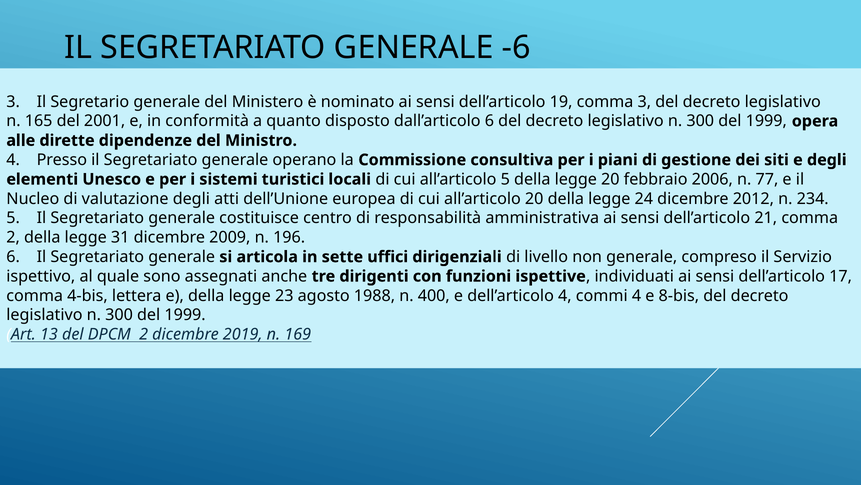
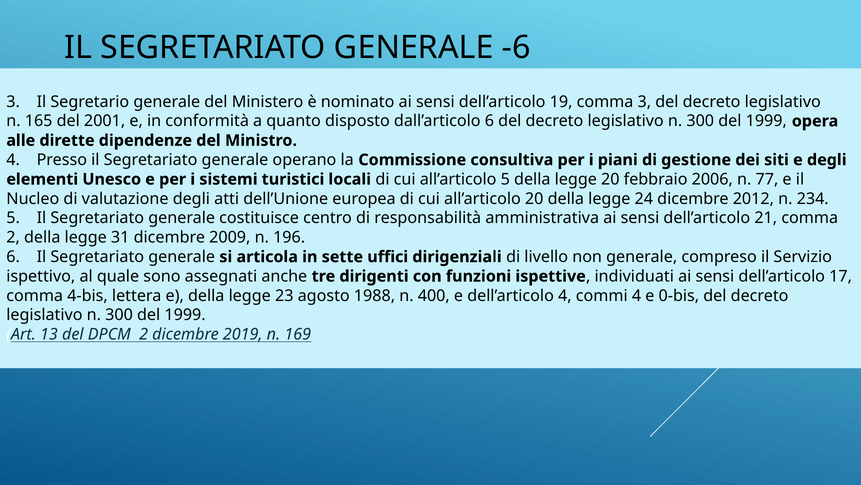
8-bis: 8-bis -> 0-bis
